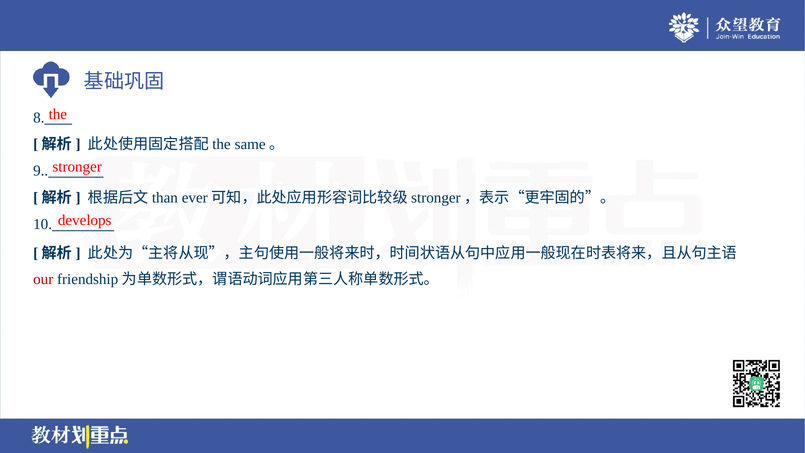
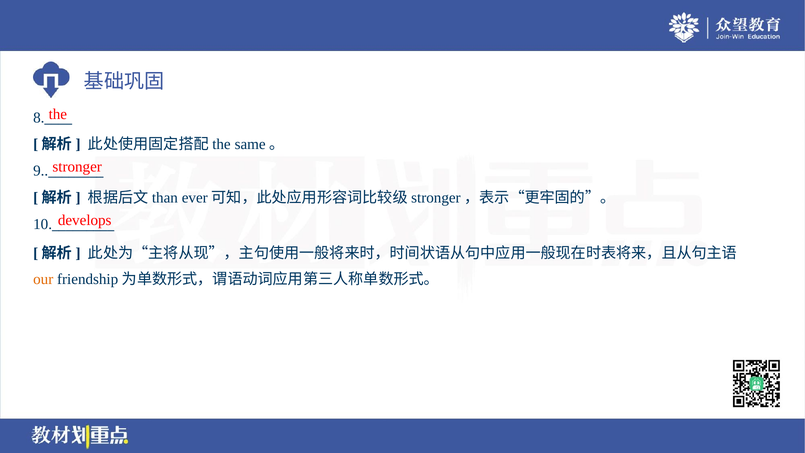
our colour: red -> orange
